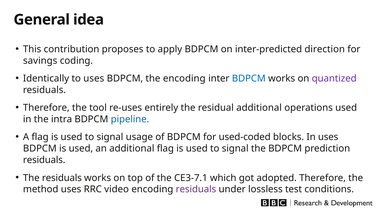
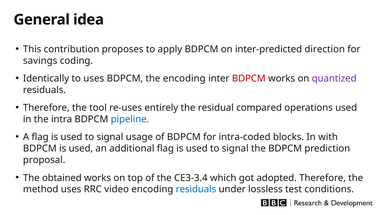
BDPCM at (249, 79) colour: blue -> red
residual additional: additional -> compared
used-coded: used-coded -> intra-coded
In uses: uses -> with
residuals at (44, 160): residuals -> proposal
The residuals: residuals -> obtained
CE3-7.1: CE3-7.1 -> CE3-3.4
residuals at (196, 190) colour: purple -> blue
